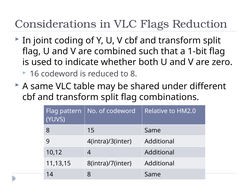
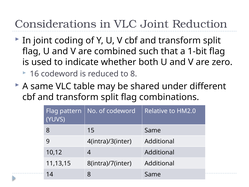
VLC Flags: Flags -> Joint
